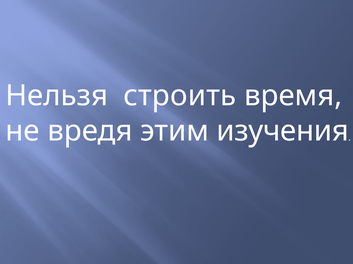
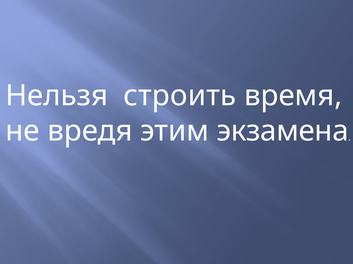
изучения: изучения -> экзамена
